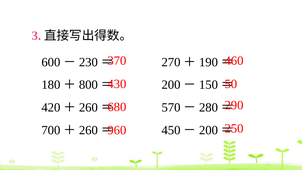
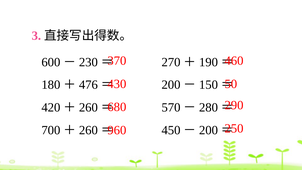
800: 800 -> 476
